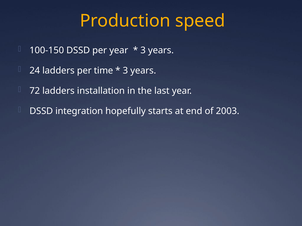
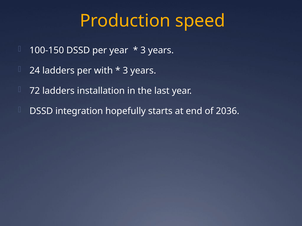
time: time -> with
2003: 2003 -> 2036
